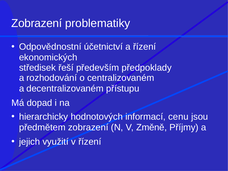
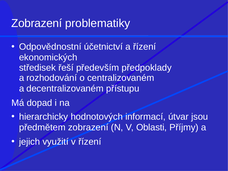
cenu: cenu -> útvar
Změně: Změně -> Oblasti
